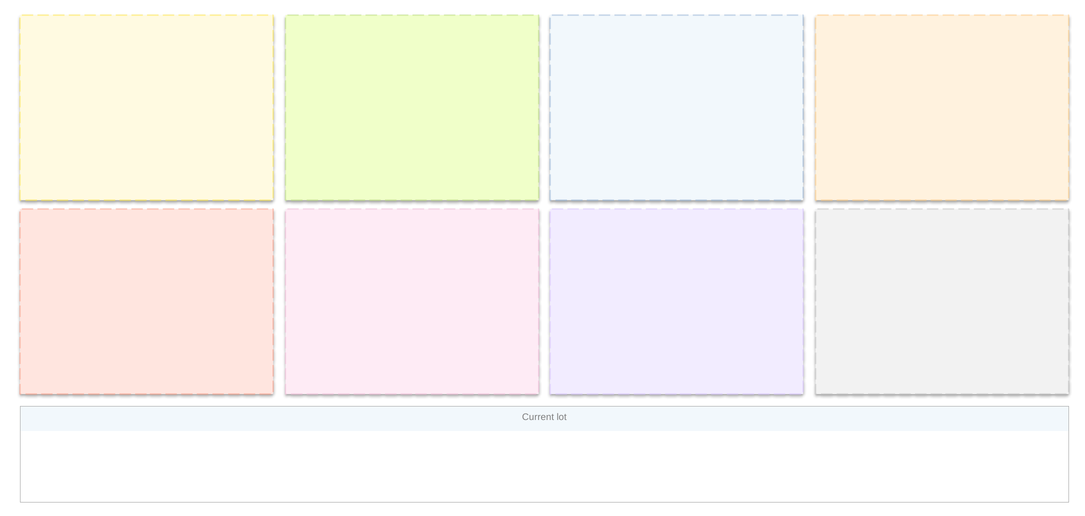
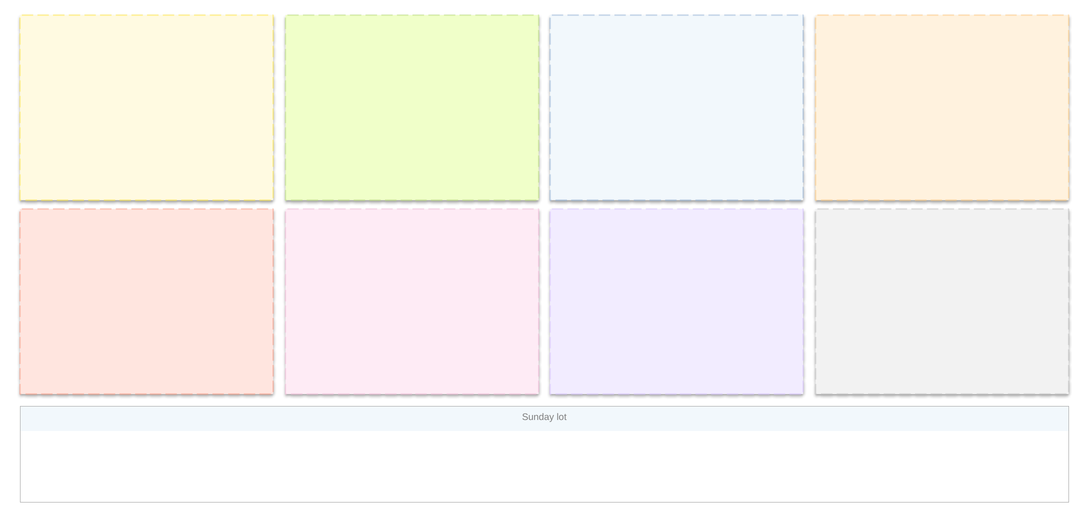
Current: Current -> Sunday
